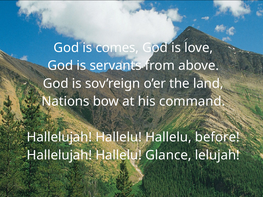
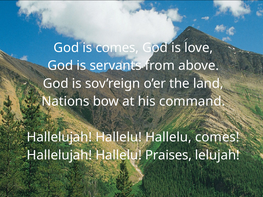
Hallelu before: before -> comes
Glance: Glance -> Praises
